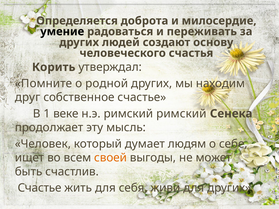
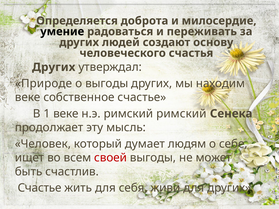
Корить at (54, 67): Корить -> Других
Помните: Помните -> Природе
о родной: родной -> выгоды
друг at (28, 97): друг -> веке
своей colour: orange -> red
